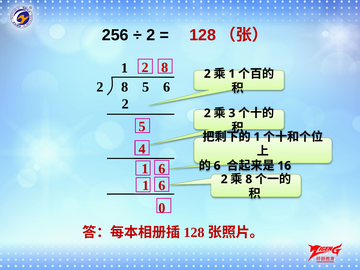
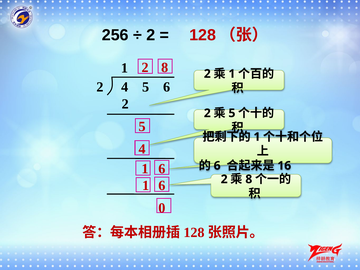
2 8: 8 -> 4
3 at (232, 113): 3 -> 5
